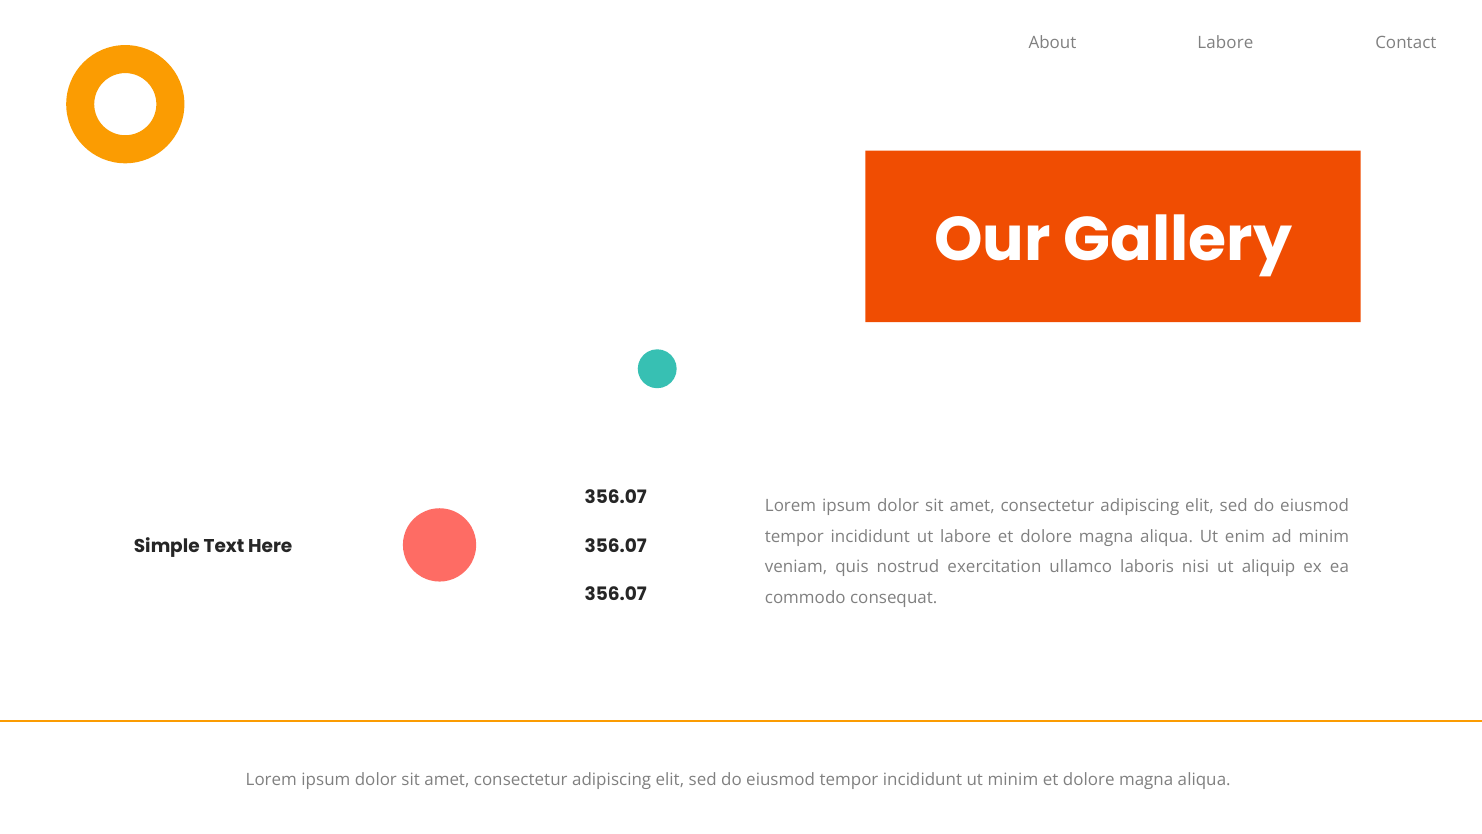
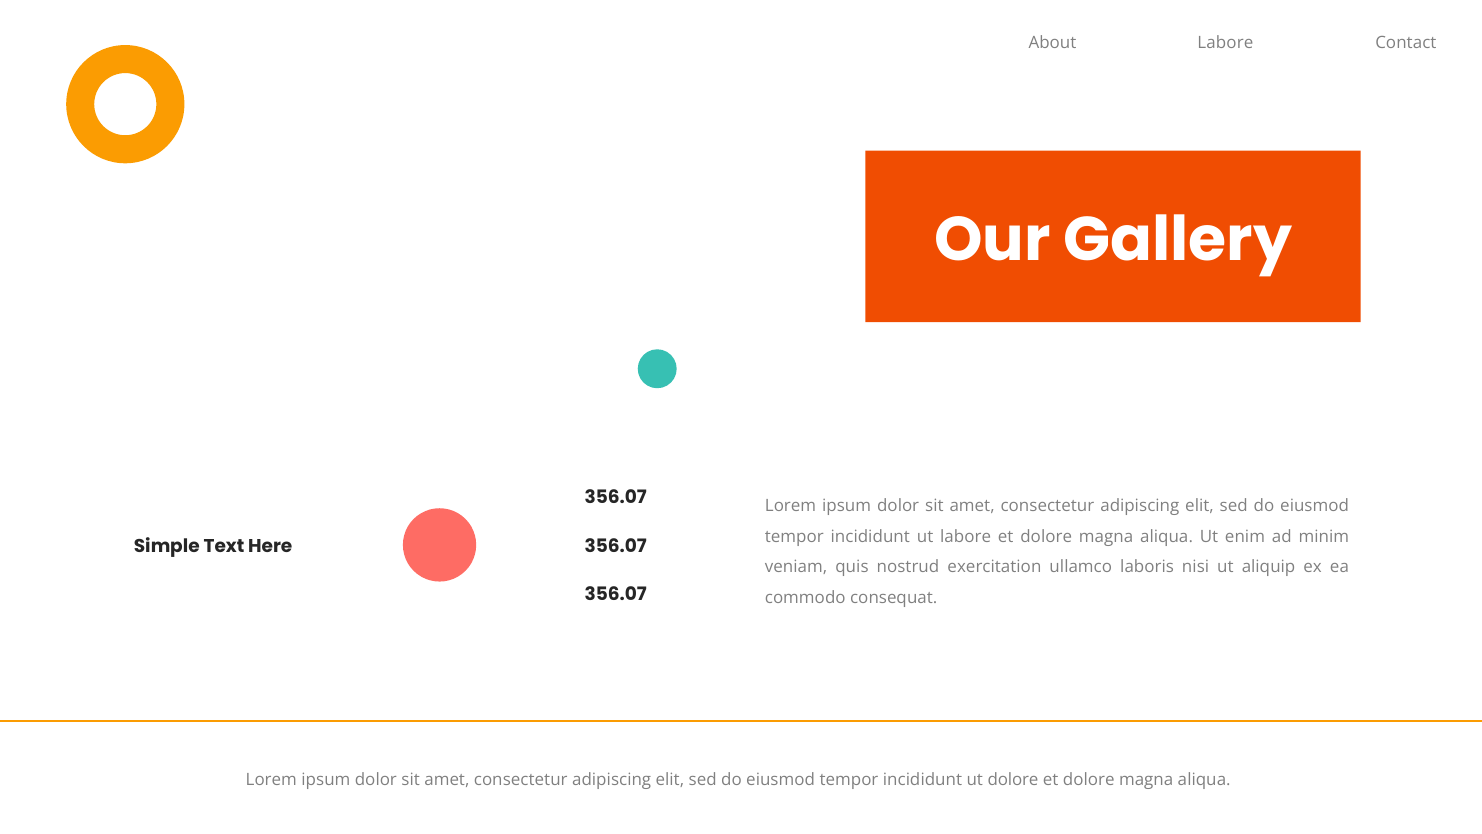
ut minim: minim -> dolore
